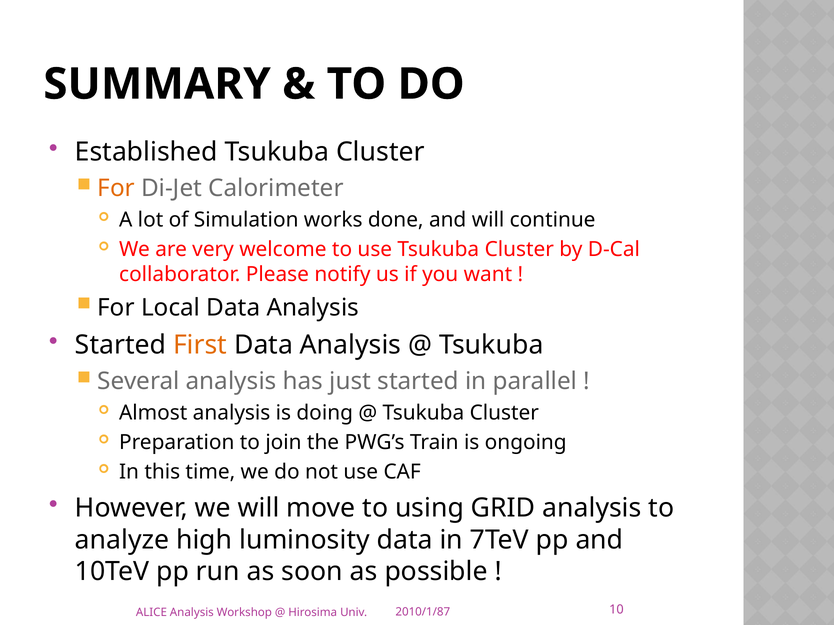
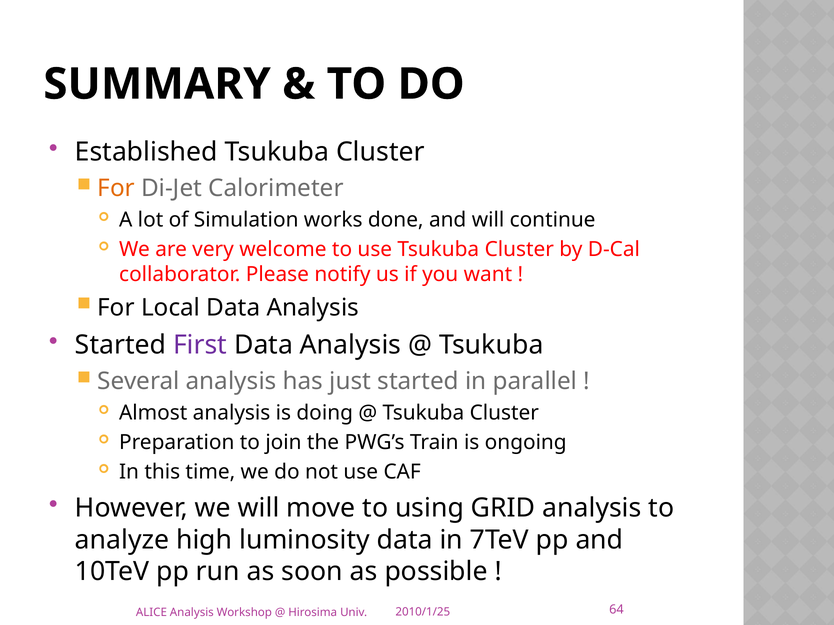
First colour: orange -> purple
2010/1/87: 2010/1/87 -> 2010/1/25
10: 10 -> 64
